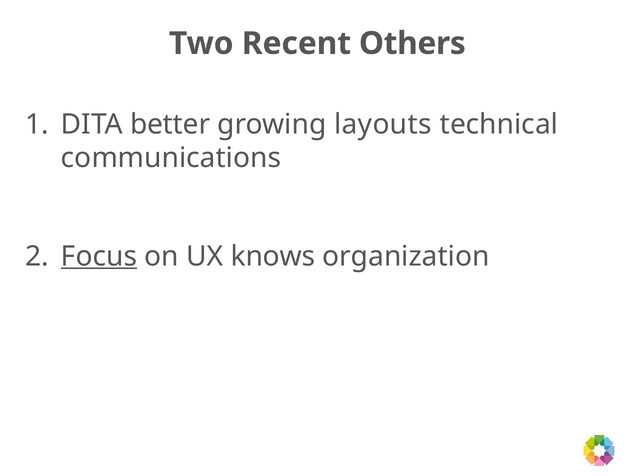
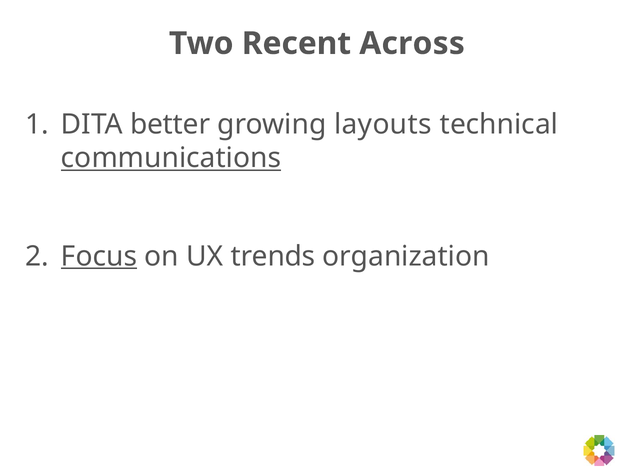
Others: Others -> Across
communications underline: none -> present
knows: knows -> trends
